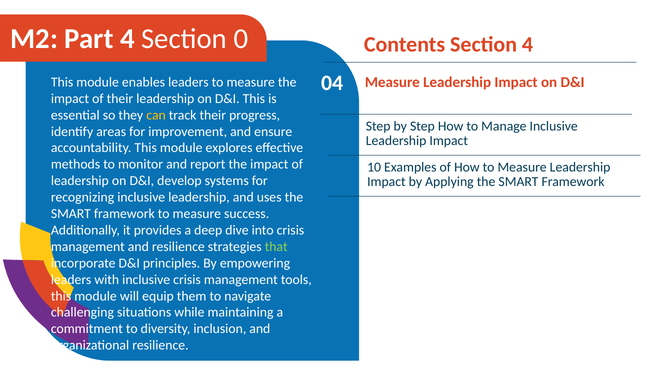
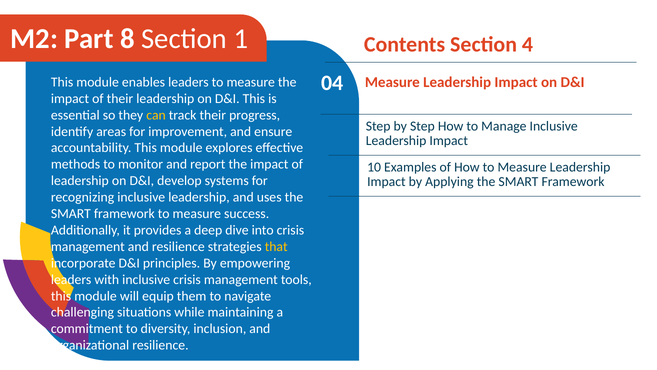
Part 4: 4 -> 8
0: 0 -> 1
that colour: light green -> yellow
